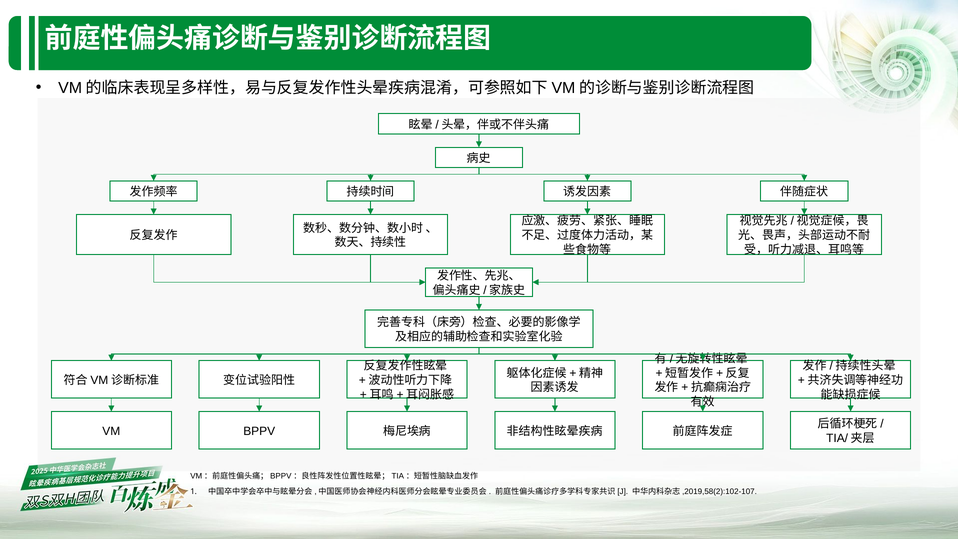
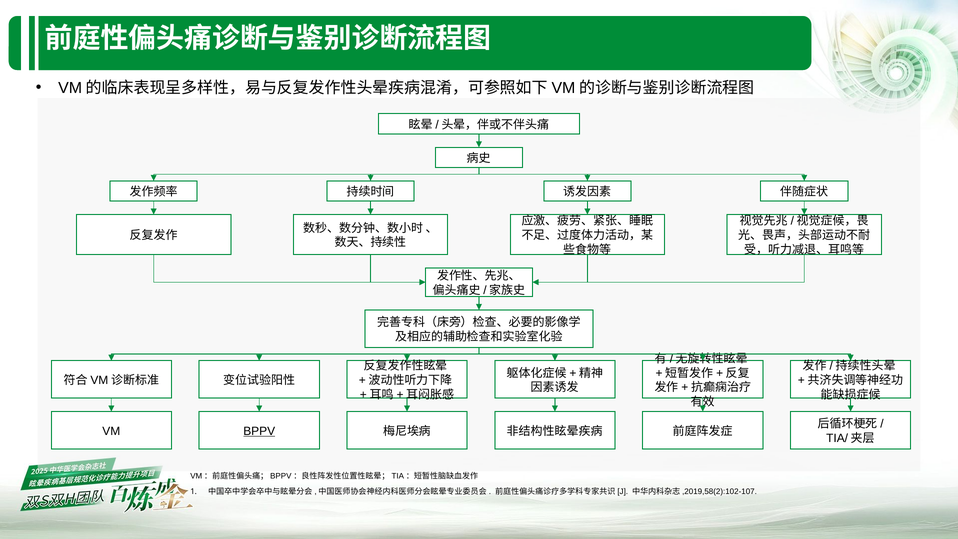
BPPV underline: none -> present
